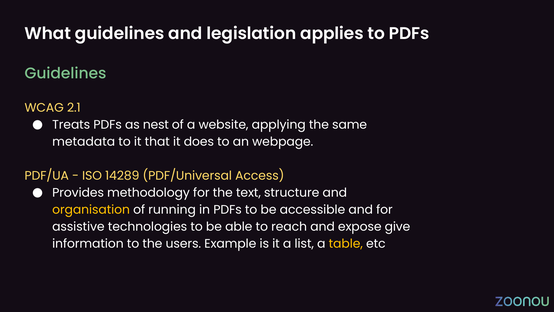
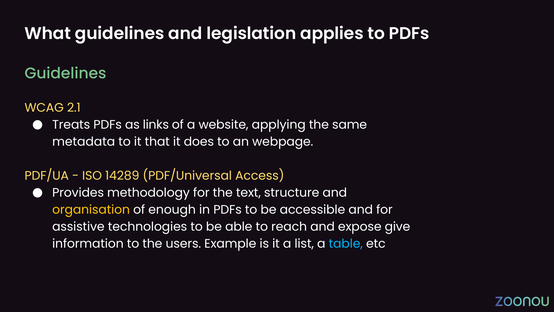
nest: nest -> links
running: running -> enough
table colour: yellow -> light blue
